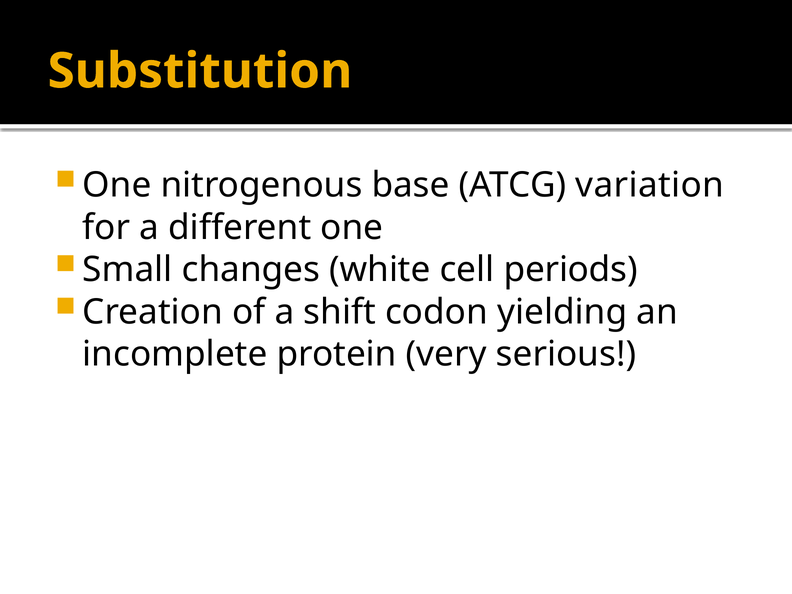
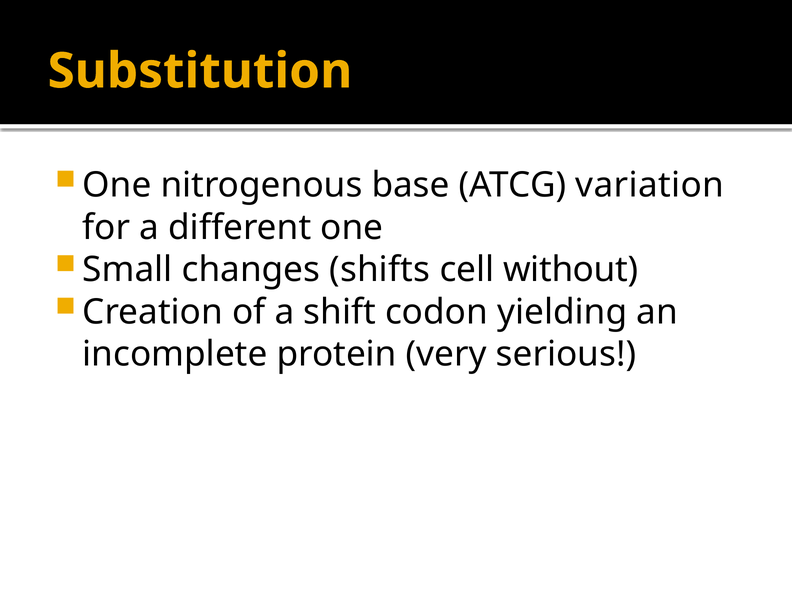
white: white -> shifts
periods: periods -> without
